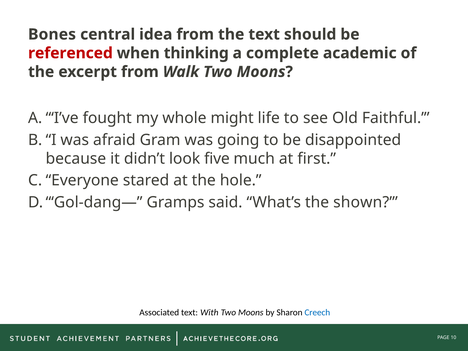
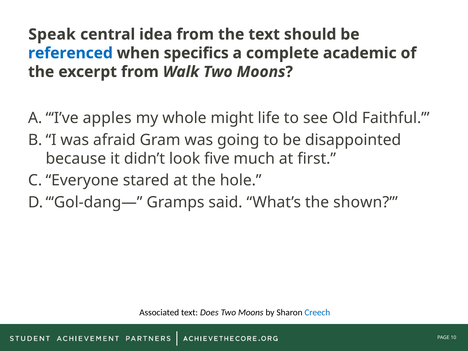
Bones: Bones -> Speak
referenced colour: red -> blue
thinking: thinking -> specifics
fought: fought -> apples
With: With -> Does
